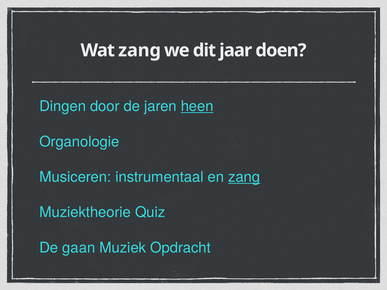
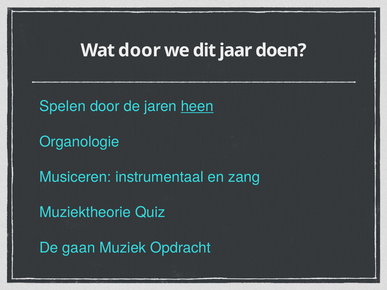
Wat zang: zang -> door
Dingen: Dingen -> Spelen
zang at (244, 177) underline: present -> none
